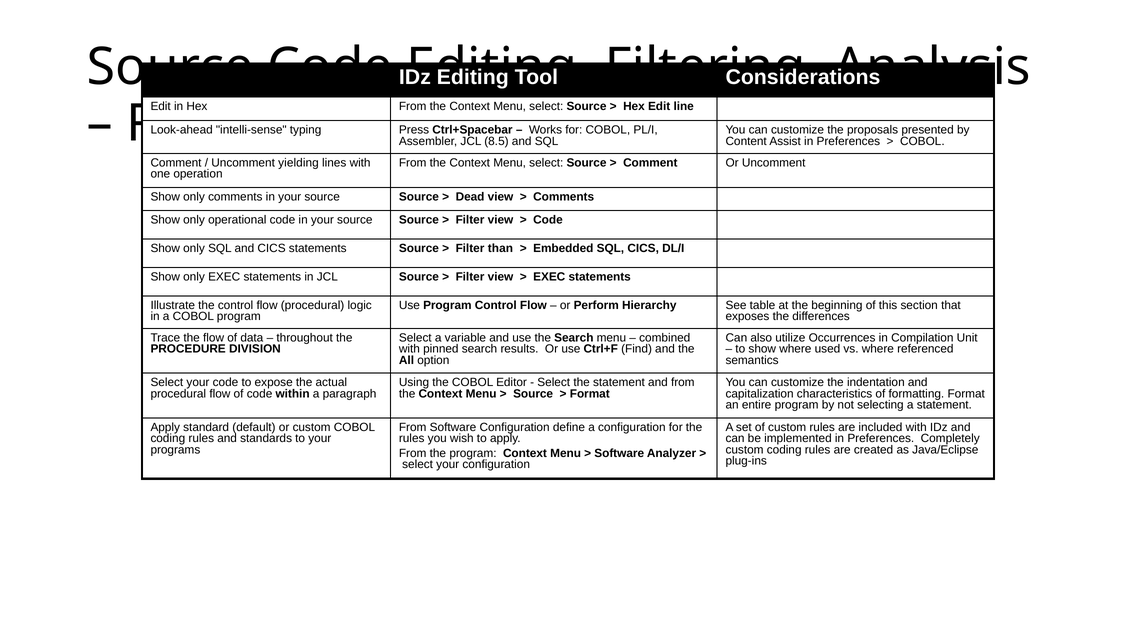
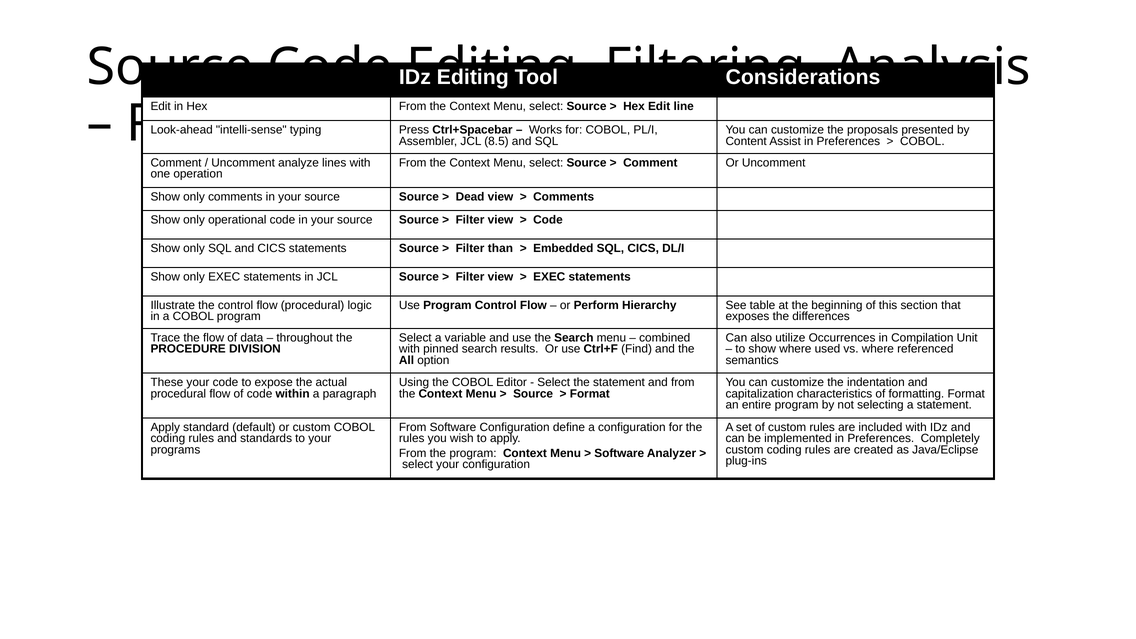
yielding: yielding -> analyze
Select at (167, 382): Select -> These
